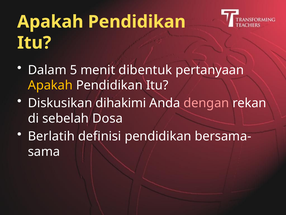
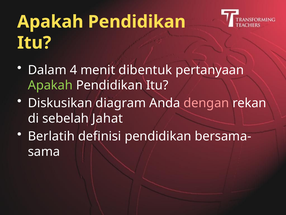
5: 5 -> 4
Apakah at (50, 85) colour: yellow -> light green
dihakimi: dihakimi -> diagram
Dosa: Dosa -> Jahat
